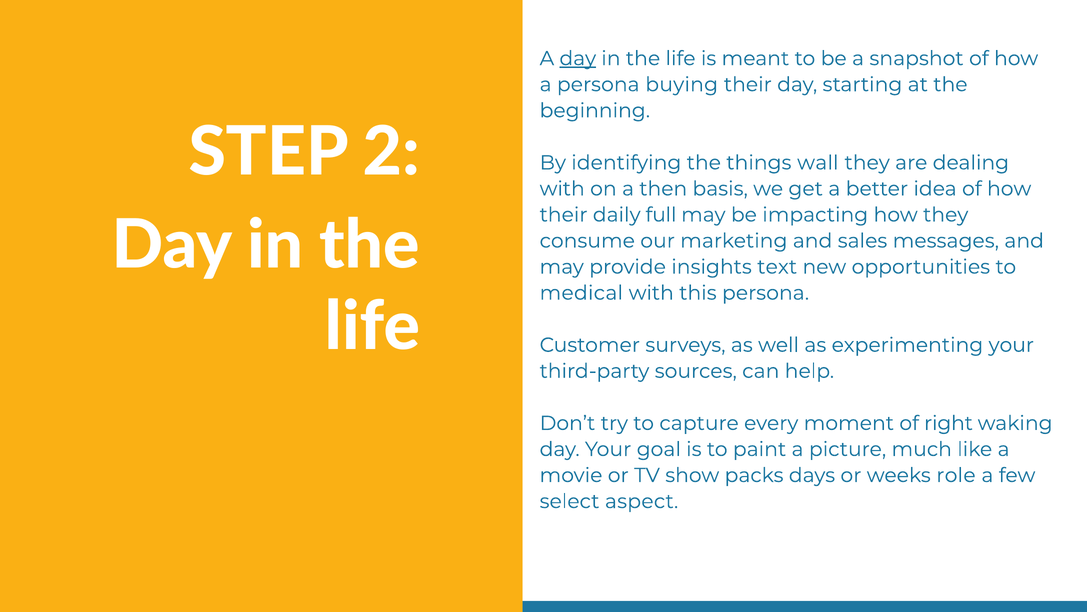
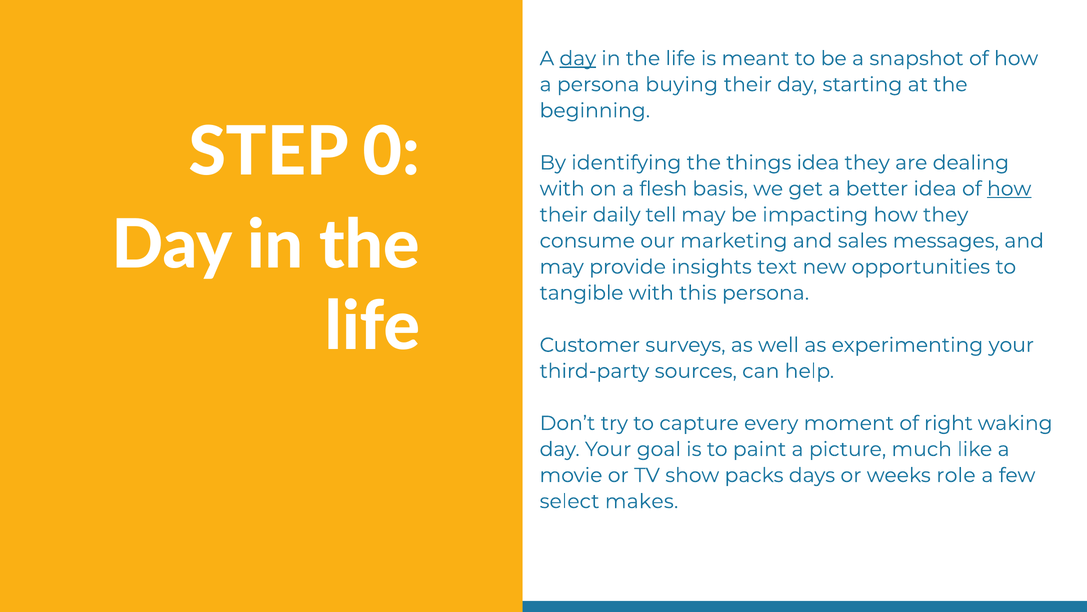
2: 2 -> 0
things wall: wall -> idea
then: then -> flesh
how at (1009, 189) underline: none -> present
full: full -> tell
medical: medical -> tangible
aspect: aspect -> makes
